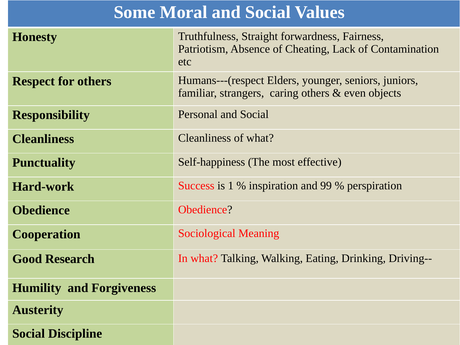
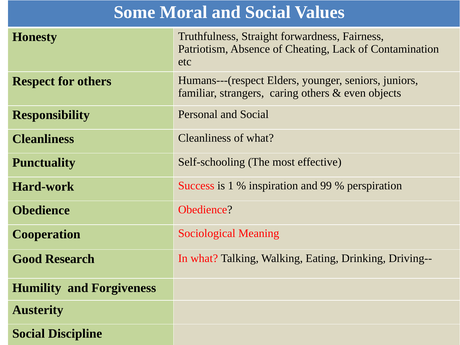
Self-happiness: Self-happiness -> Self-schooling
